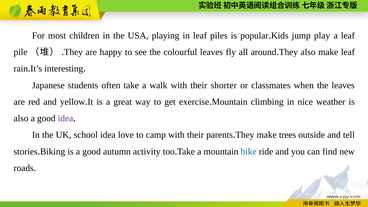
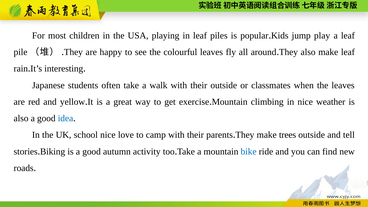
their shorter: shorter -> outside
idea at (65, 118) colour: purple -> blue
school idea: idea -> nice
